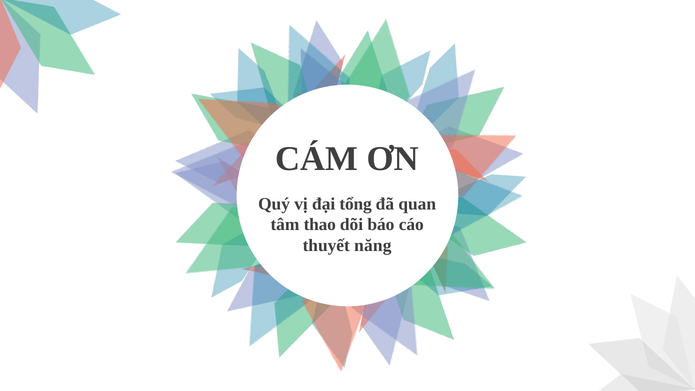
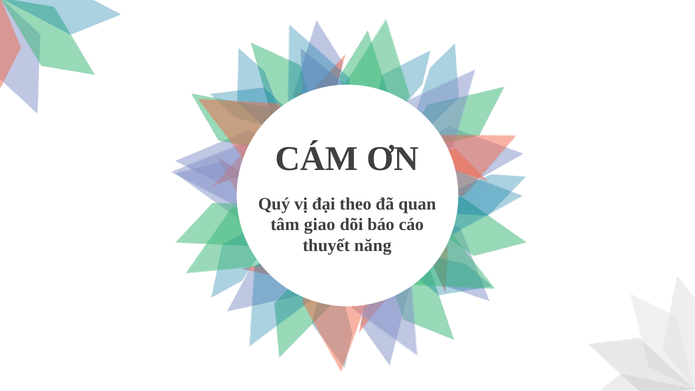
tổng: tổng -> theo
thao: thao -> giao
